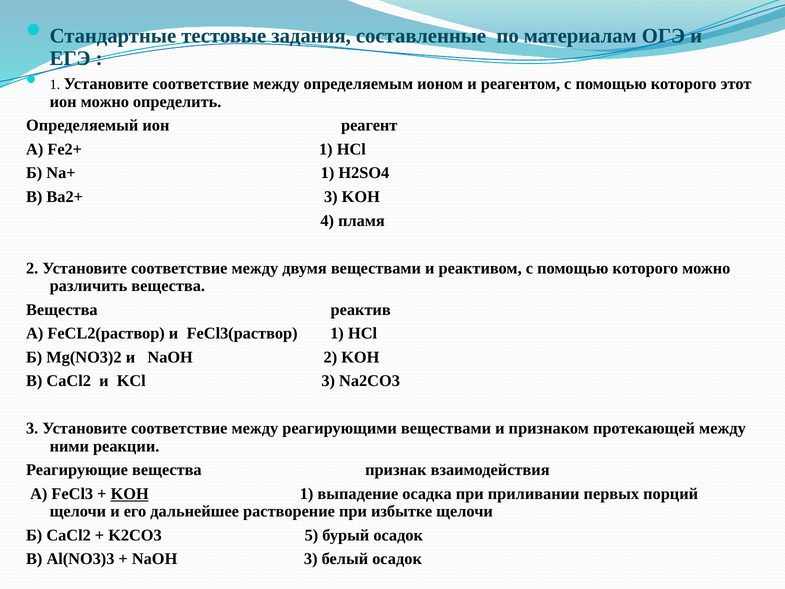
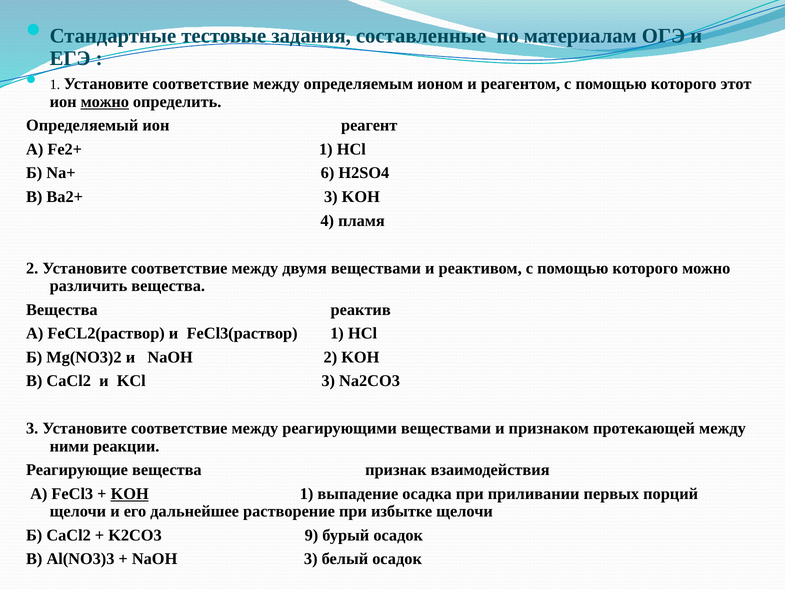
можно at (105, 102) underline: none -> present
Na+ 1: 1 -> 6
5: 5 -> 9
